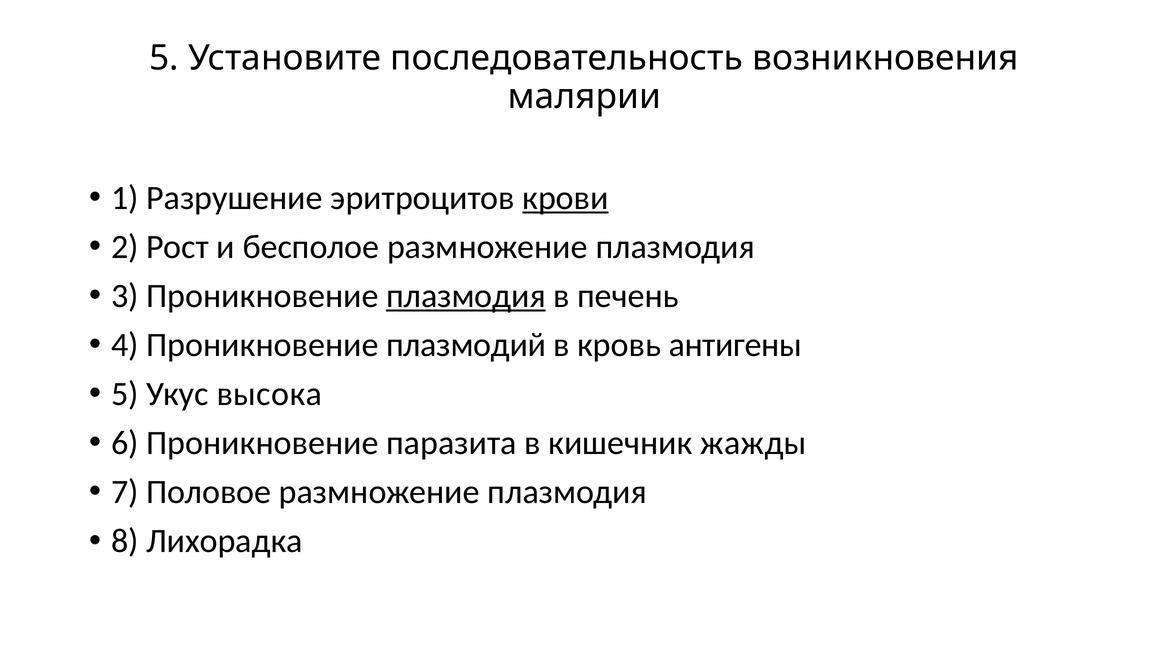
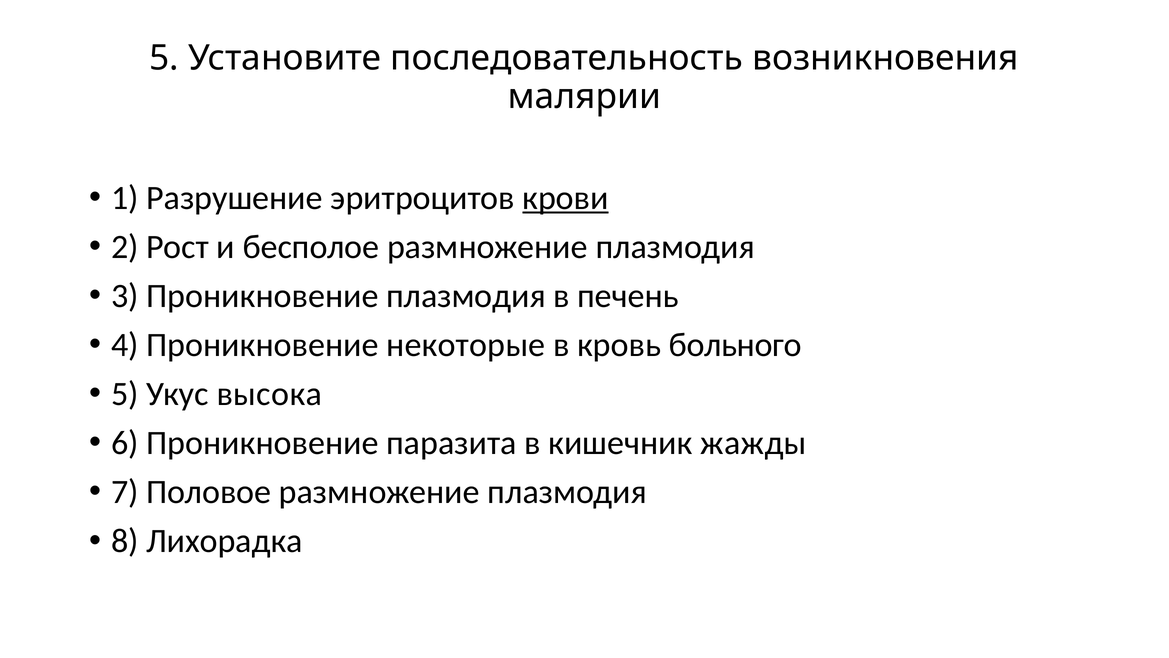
плазмодия at (466, 296) underline: present -> none
плазмодий: плазмодий -> некоторые
антигены: антигены -> больного
